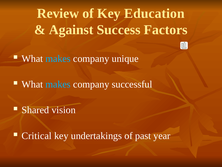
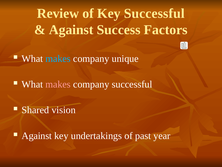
Key Education: Education -> Successful
makes at (58, 84) colour: light blue -> pink
Critical at (37, 135): Critical -> Against
